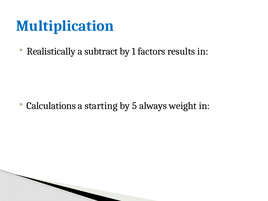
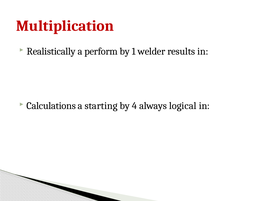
Multiplication colour: blue -> red
subtract: subtract -> perform
factors: factors -> welder
5: 5 -> 4
weight: weight -> logical
